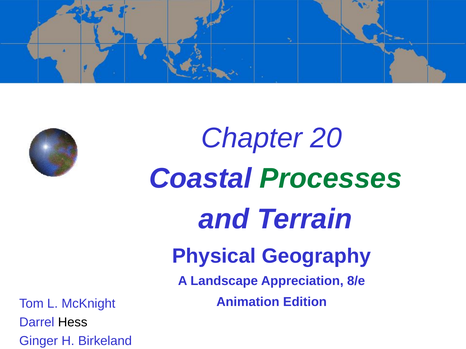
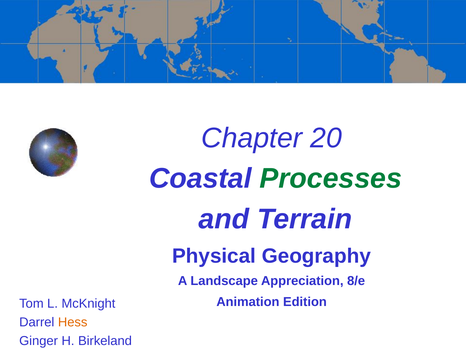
Hess colour: black -> orange
